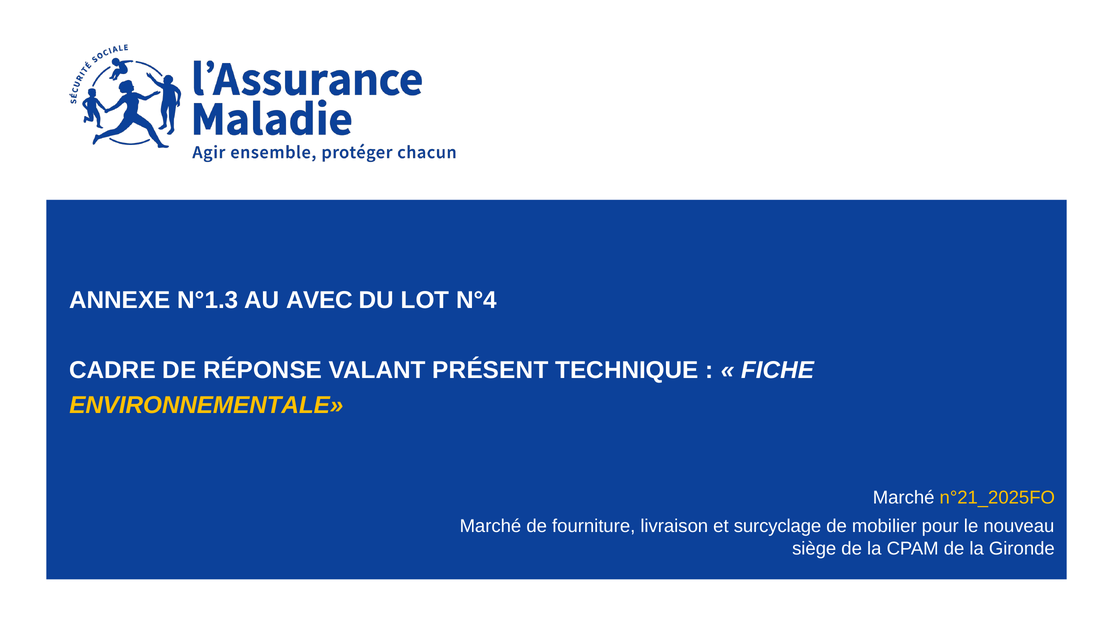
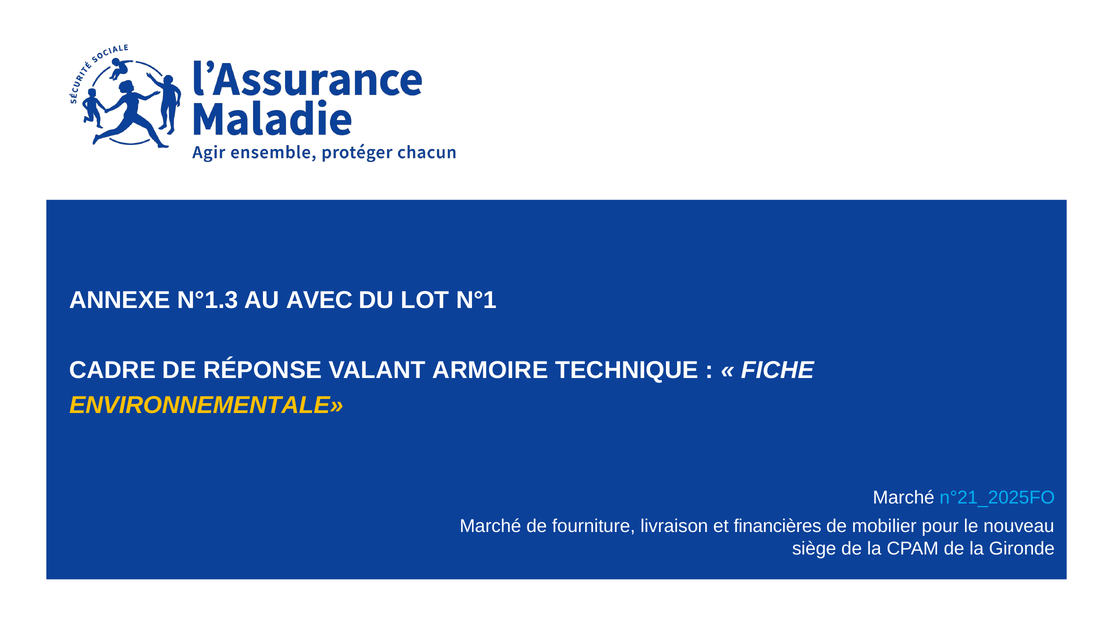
N°4: N°4 -> N°1
PRÉSENT: PRÉSENT -> ARMOIRE
n°21_2025FO colour: yellow -> light blue
surcyclage: surcyclage -> financières
